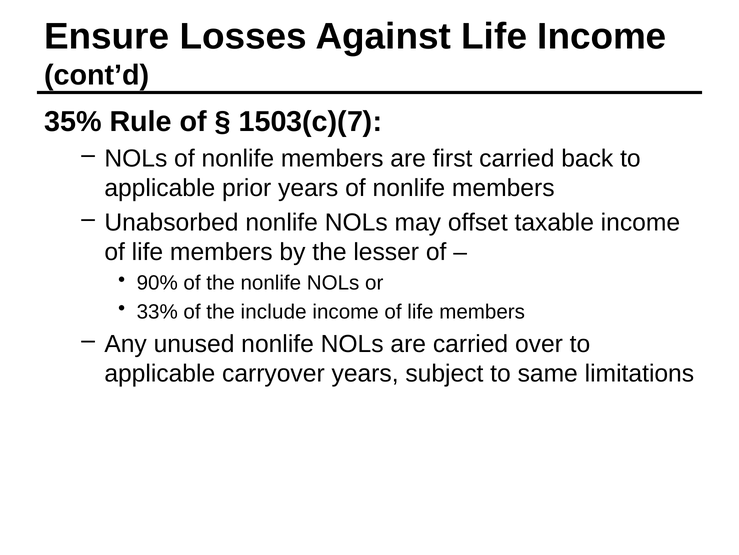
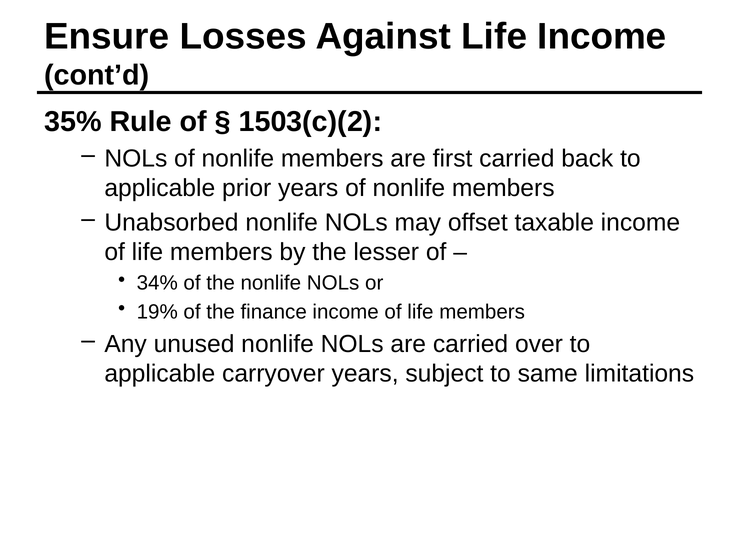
1503(c)(7: 1503(c)(7 -> 1503(c)(2
90%: 90% -> 34%
33%: 33% -> 19%
include: include -> finance
